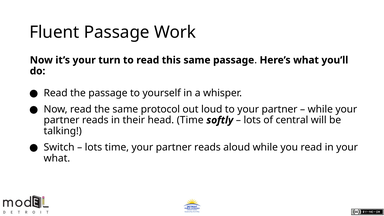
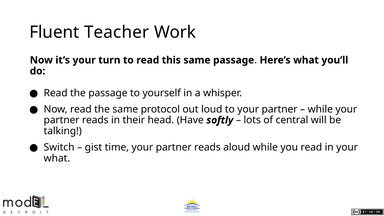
Fluent Passage: Passage -> Teacher
head Time: Time -> Have
lots at (93, 147): lots -> gist
